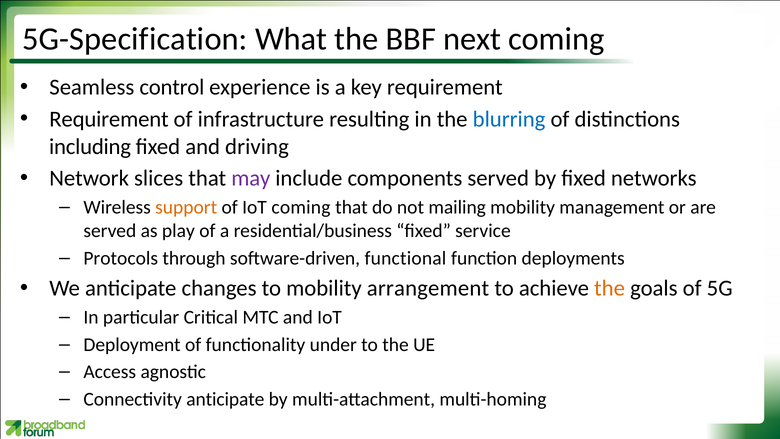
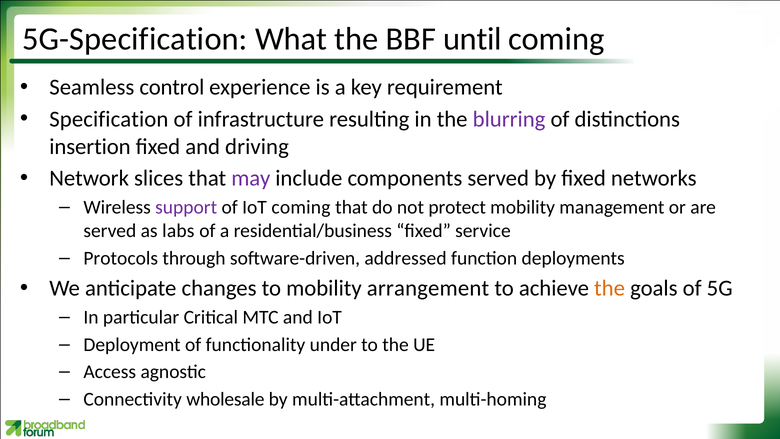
next: next -> until
Requirement at (109, 119): Requirement -> Specification
blurring colour: blue -> purple
including: including -> insertion
support colour: orange -> purple
mailing: mailing -> protect
play: play -> labs
functional: functional -> addressed
Connectivity anticipate: anticipate -> wholesale
